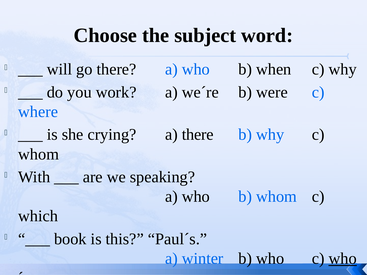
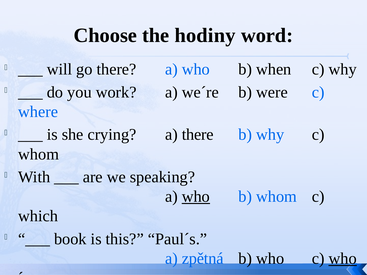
subject: subject -> hodiny
who at (196, 197) underline: none -> present
winter: winter -> zpětná
